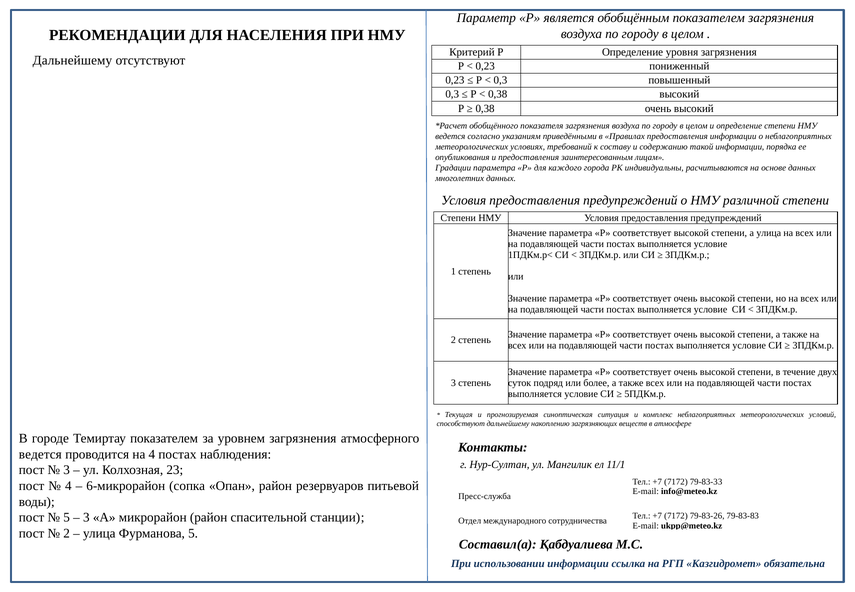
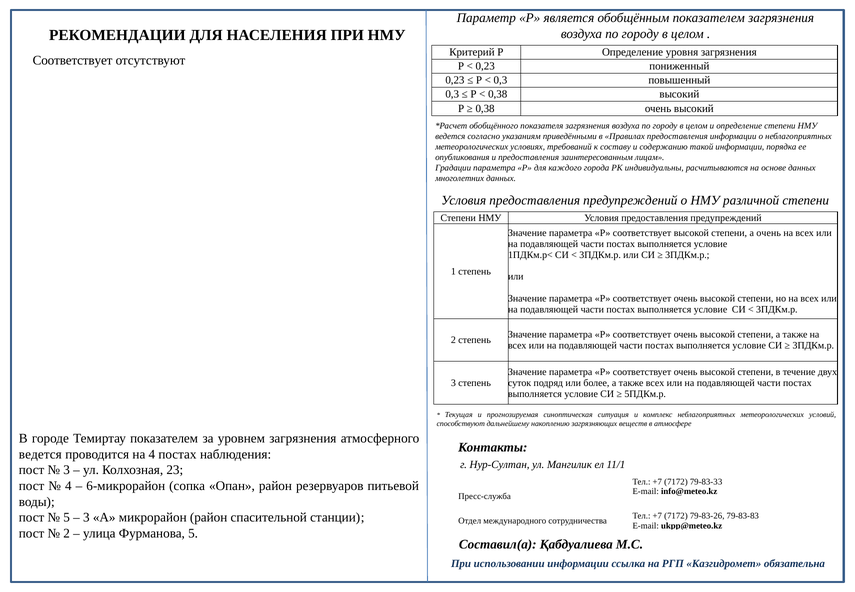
Дальнейшему at (72, 61): Дальнейшему -> Соответствует
а улица: улица -> очень
